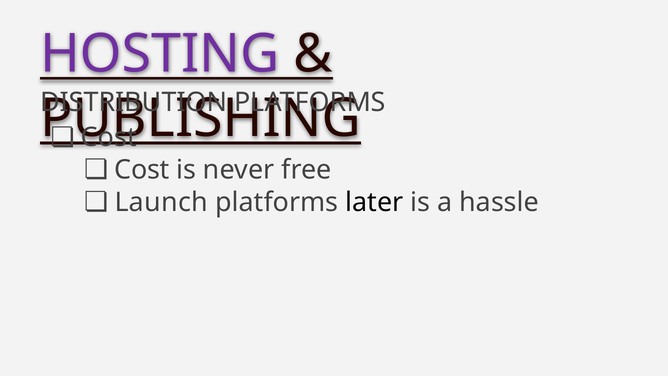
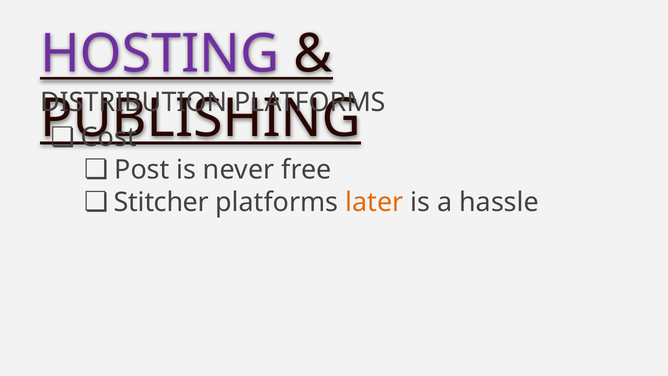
Cost at (142, 170): Cost -> Post
Launch: Launch -> Stitcher
later colour: black -> orange
